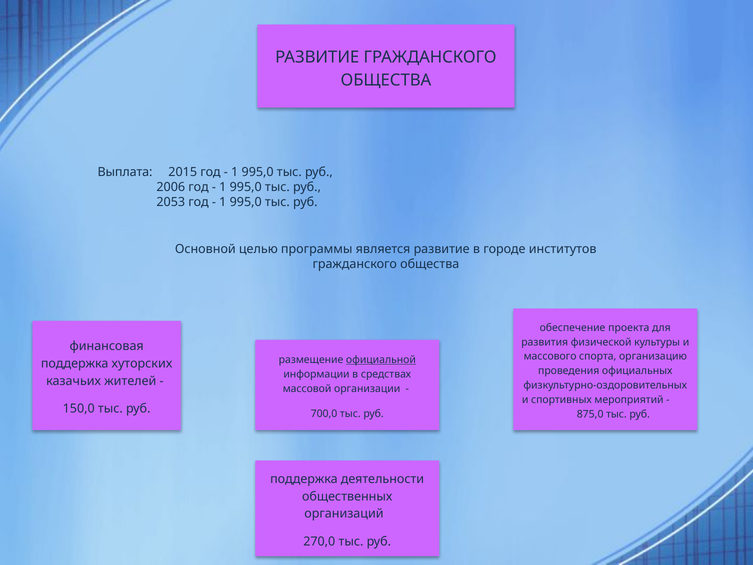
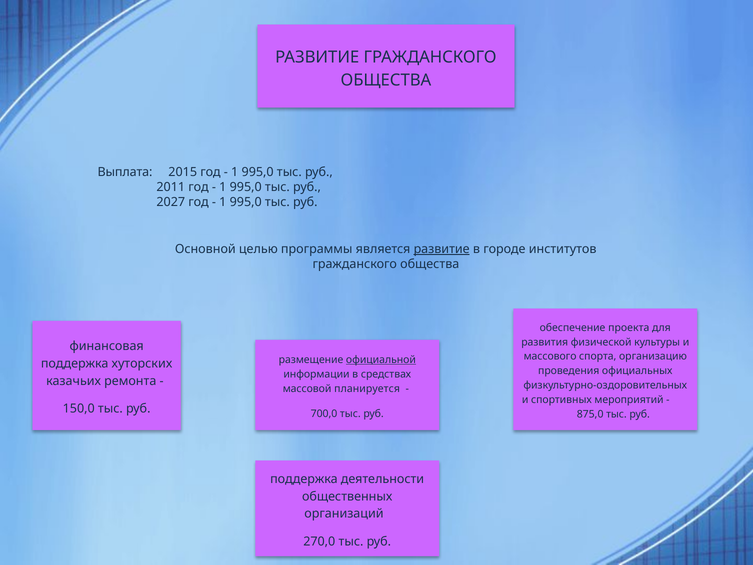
2006: 2006 -> 2011
2053: 2053 -> 2027
развитие at (442, 249) underline: none -> present
жителей: жителей -> ремонта
организации: организации -> планируется
